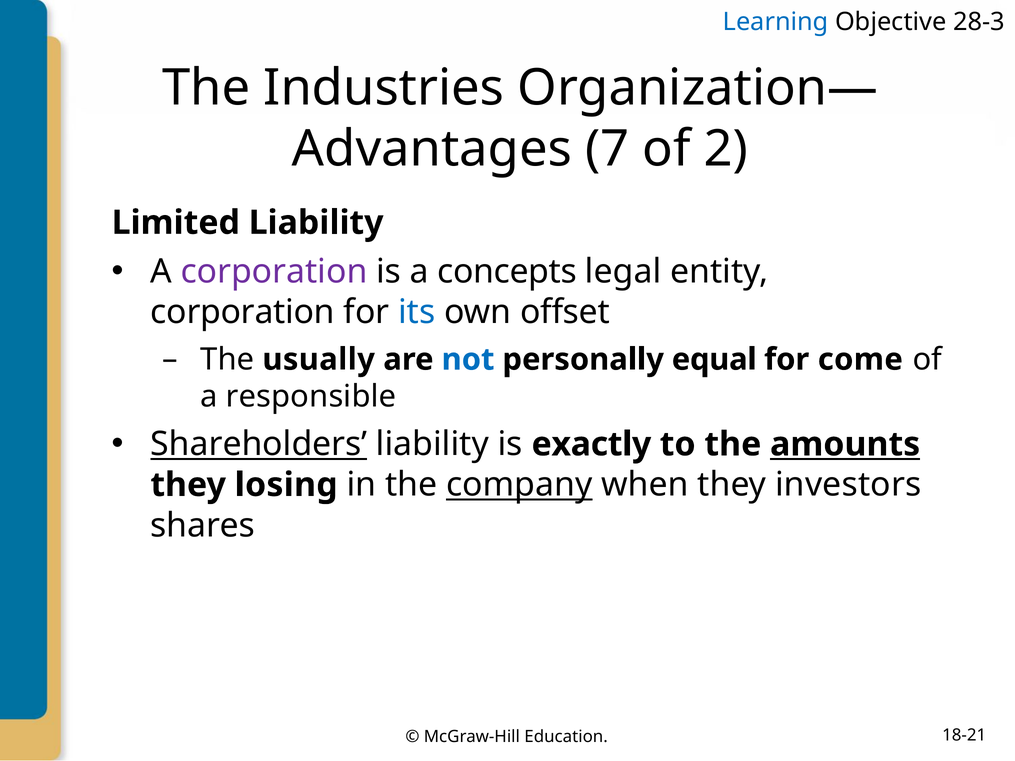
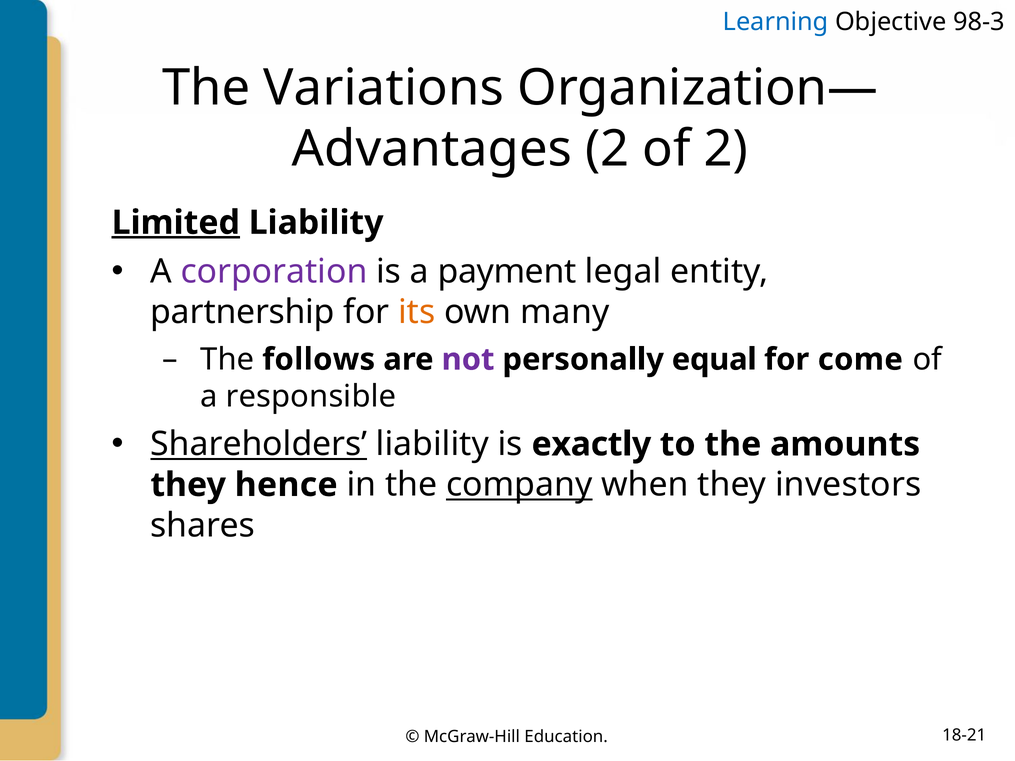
28-3: 28-3 -> 98-3
Industries: Industries -> Variations
7 at (607, 149): 7 -> 2
Limited underline: none -> present
concepts: concepts -> payment
corporation at (243, 312): corporation -> partnership
its colour: blue -> orange
offset: offset -> many
usually: usually -> follows
not colour: blue -> purple
amounts underline: present -> none
losing: losing -> hence
